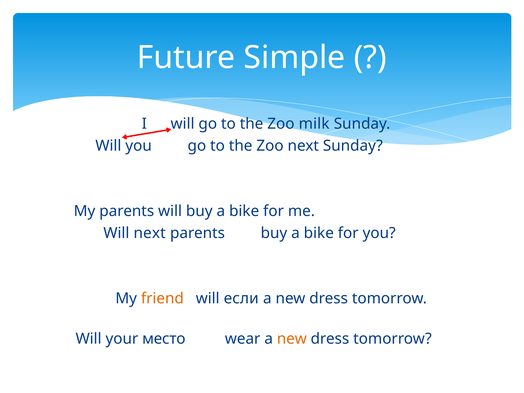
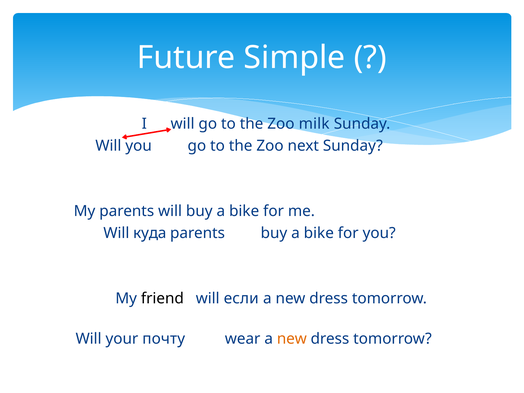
Will next: next -> куда
friend colour: orange -> black
место: место -> почту
